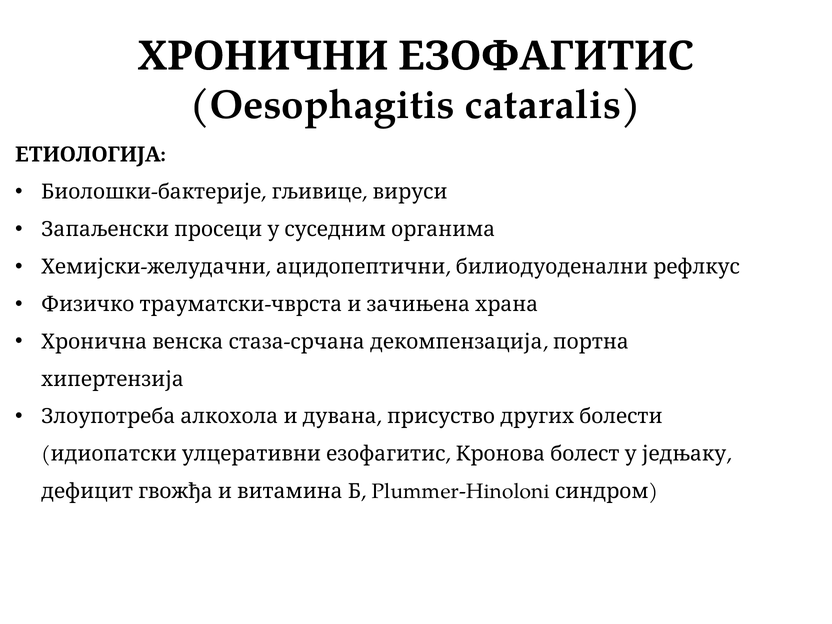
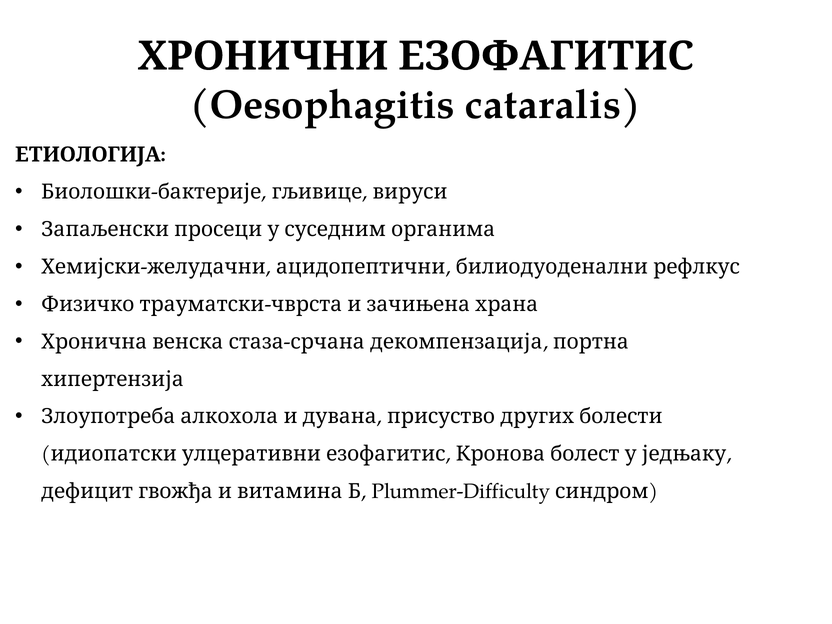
Plummer-Hinoloni: Plummer-Hinoloni -> Plummer-Difficulty
